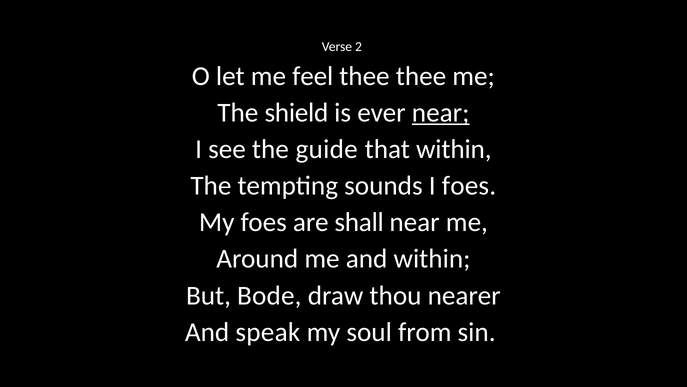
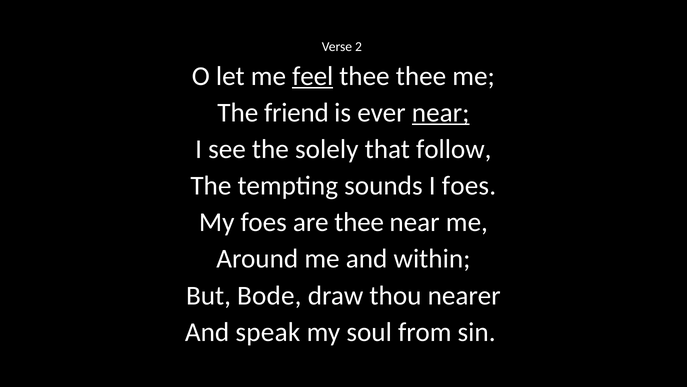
feel underline: none -> present
shield: shield -> friend
guide: guide -> solely
that within: within -> follow
are shall: shall -> thee
